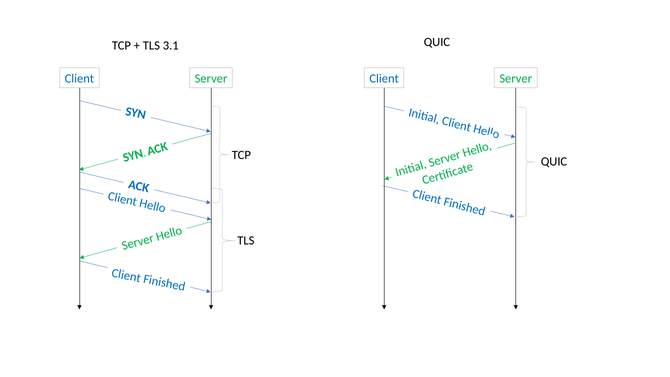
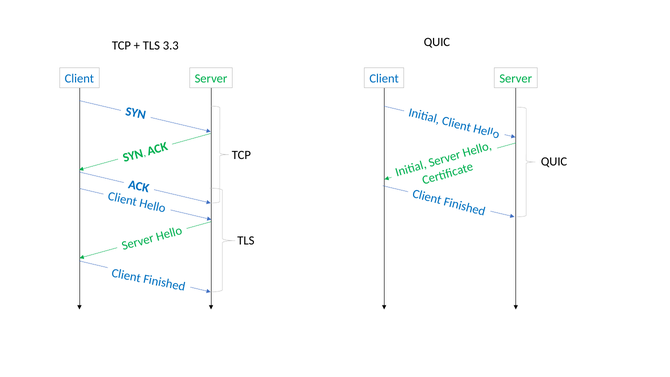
3.1: 3.1 -> 3.3
